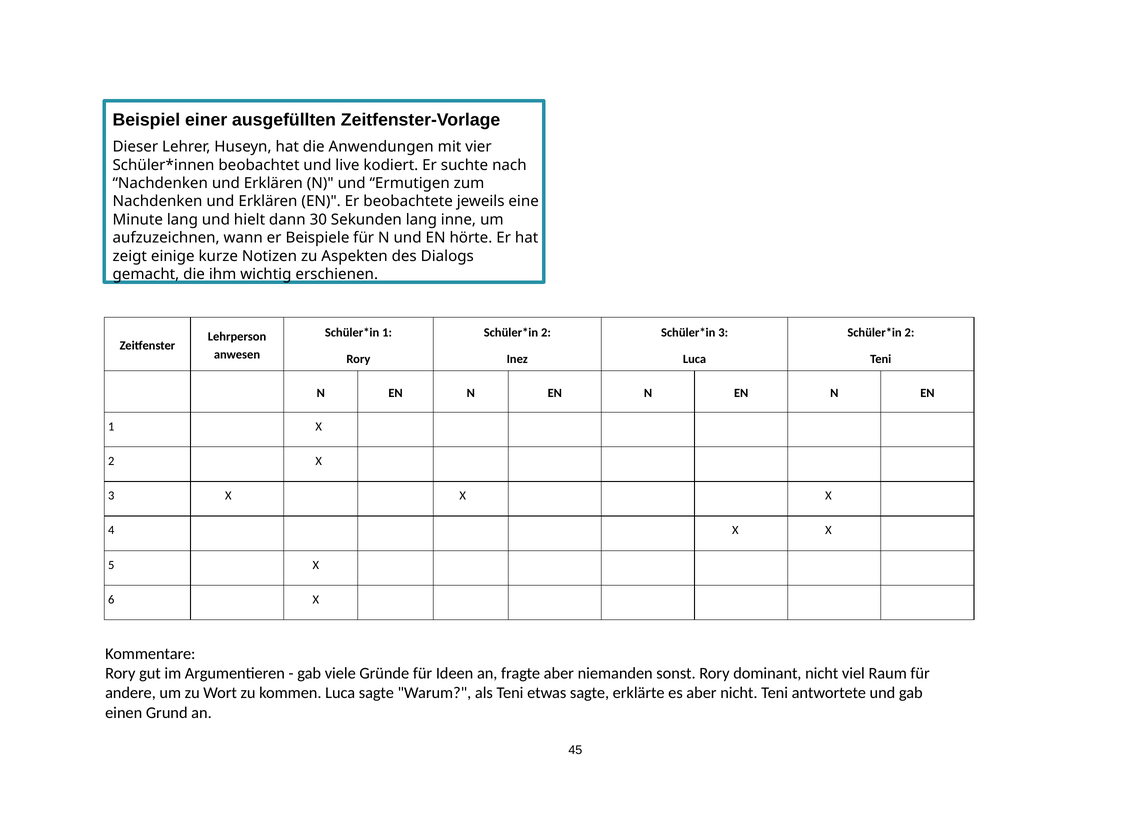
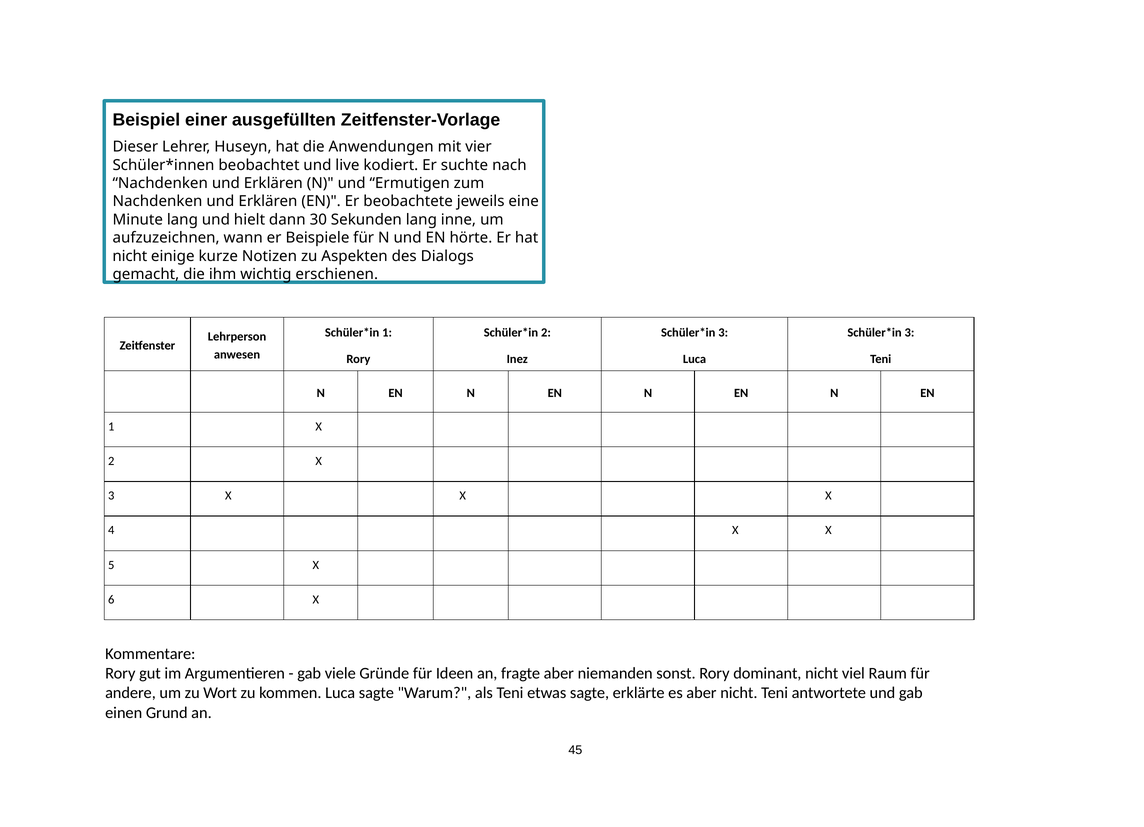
zeigt at (130, 256): zeigt -> nicht
2 at (909, 332): 2 -> 3
